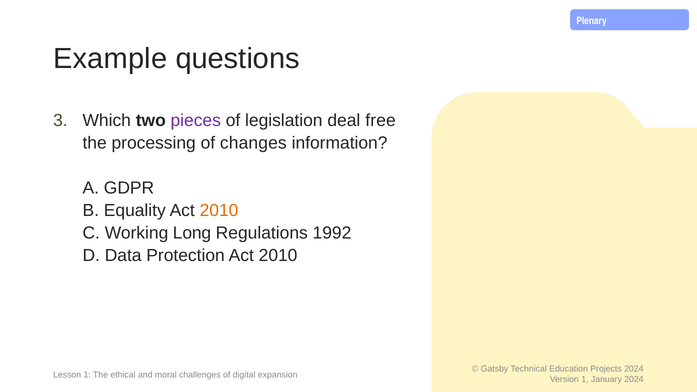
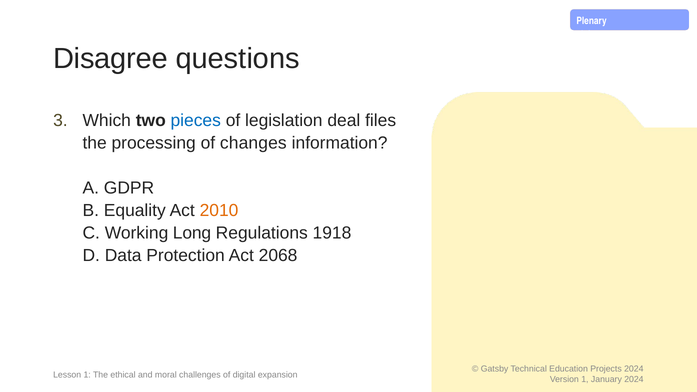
Example: Example -> Disagree
pieces colour: purple -> blue
free: free -> files
1992: 1992 -> 1918
Protection Act 2010: 2010 -> 2068
